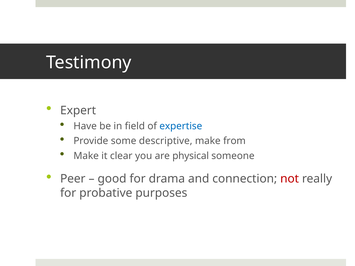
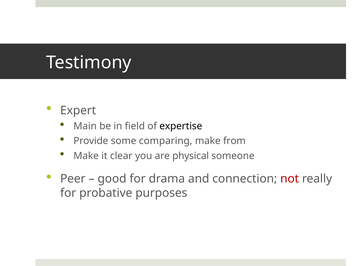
Have: Have -> Main
expertise colour: blue -> black
descriptive: descriptive -> comparing
